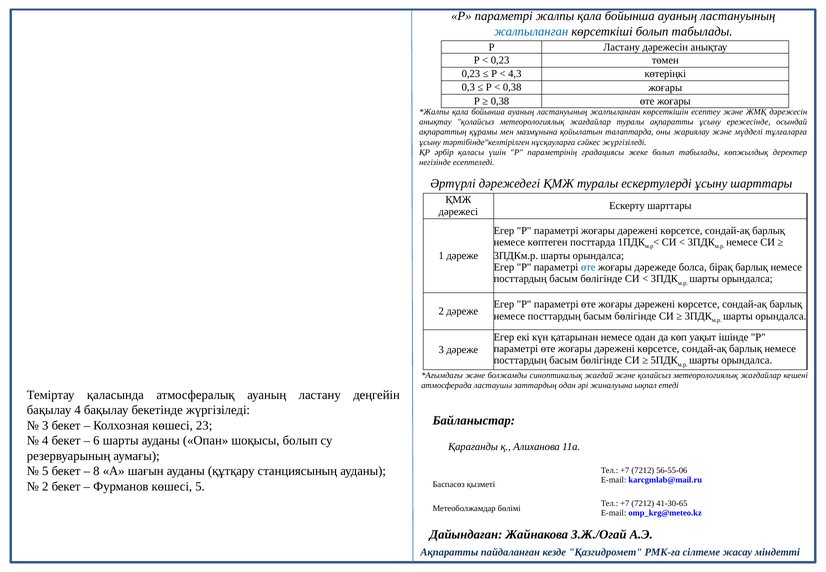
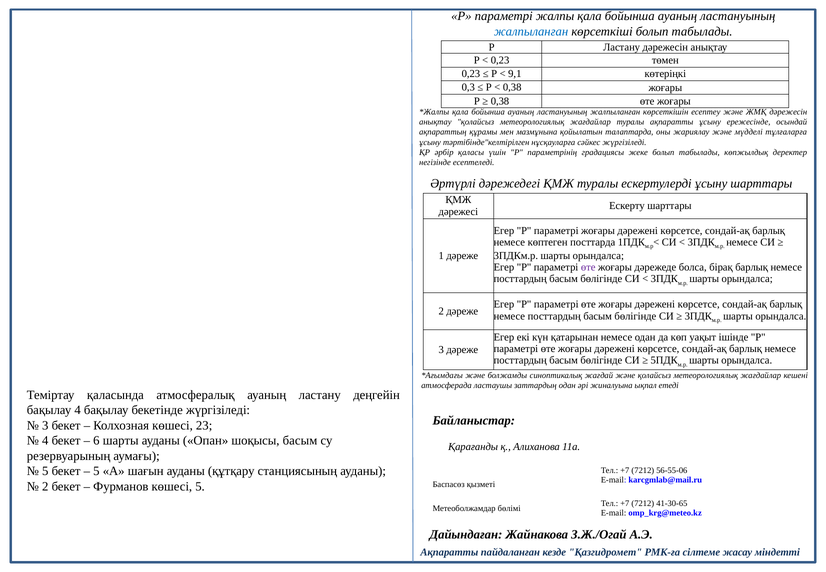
4,3: 4,3 -> 9,1
өте at (588, 267) colour: blue -> purple
шоқысы болып: болып -> басым
8 at (96, 471): 8 -> 5
